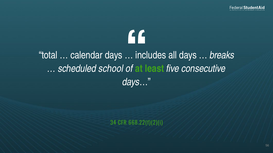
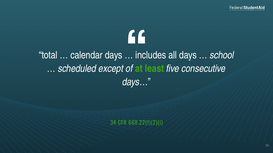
breaks: breaks -> school
school: school -> except
